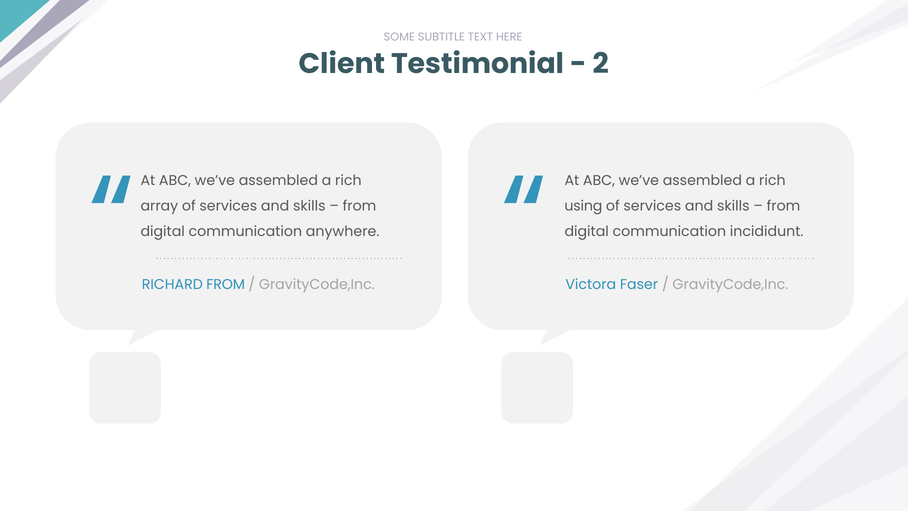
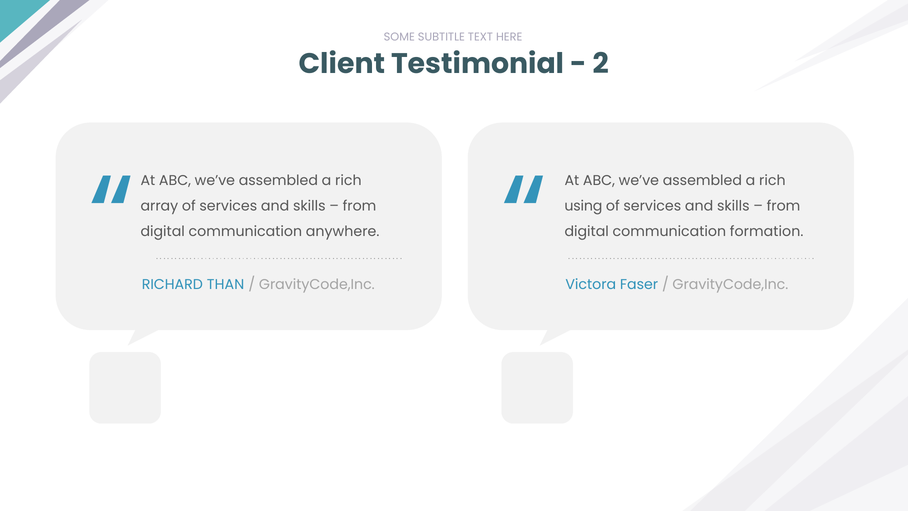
incididunt: incididunt -> formation
RICHARD FROM: FROM -> THAN
